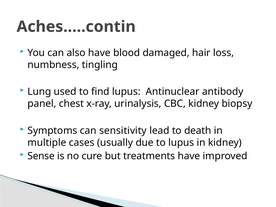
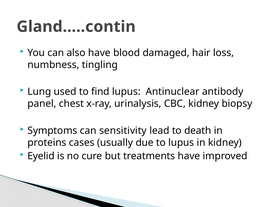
Aches…..contin: Aches…..contin -> Gland…..contin
multiple: multiple -> proteins
Sense: Sense -> Eyelid
